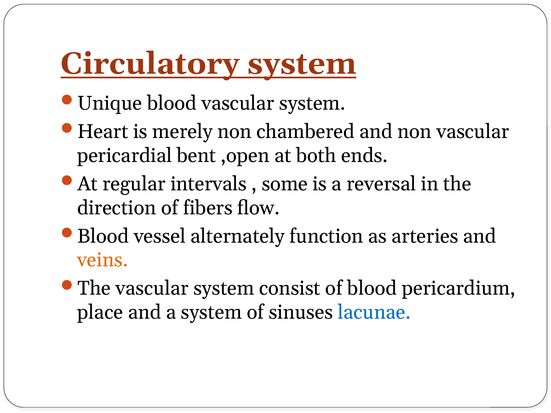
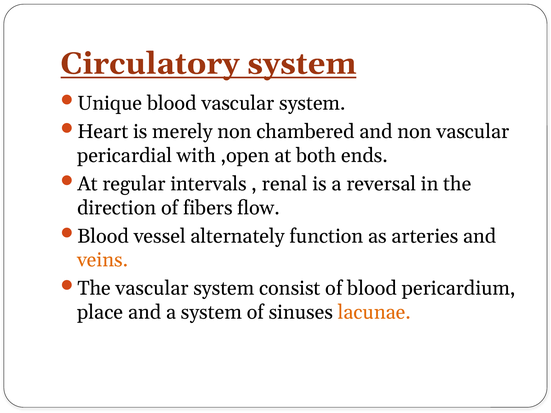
bent: bent -> with
some: some -> renal
lacunae colour: blue -> orange
